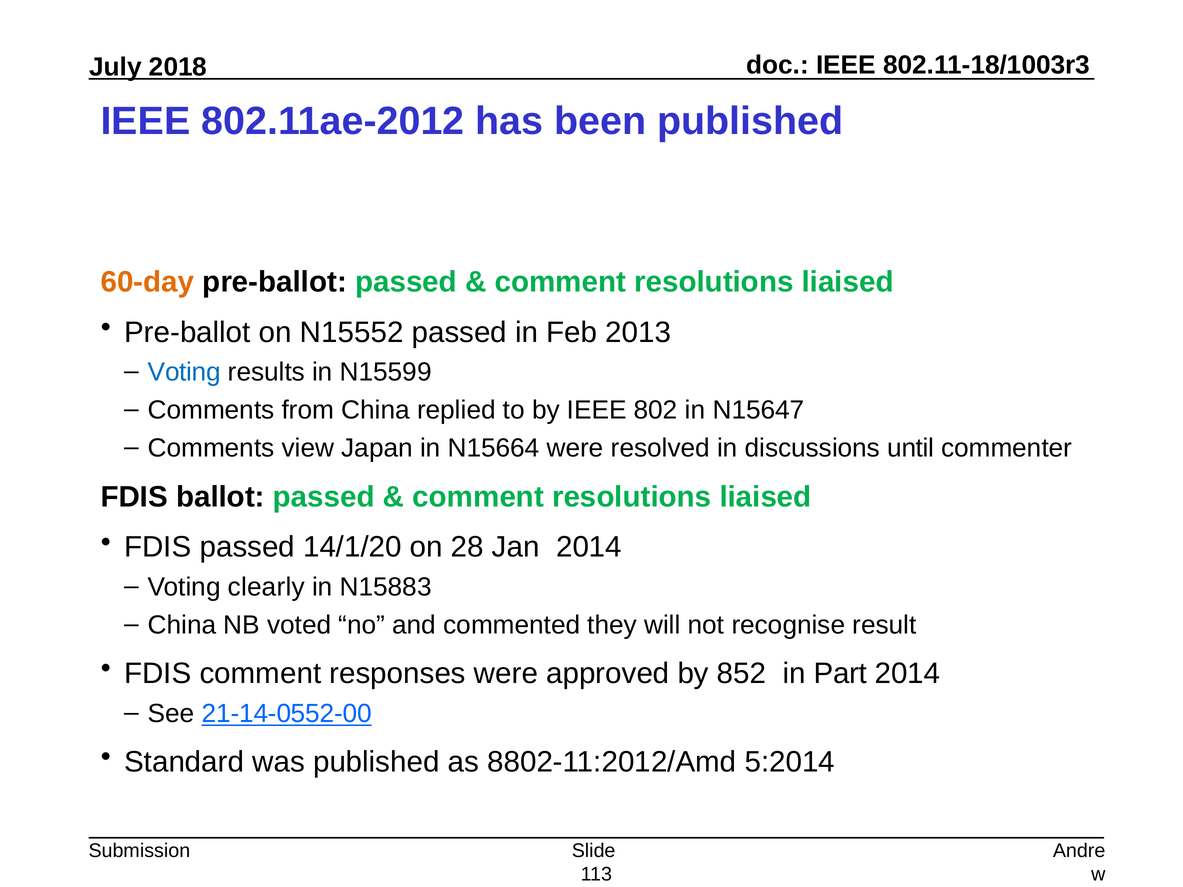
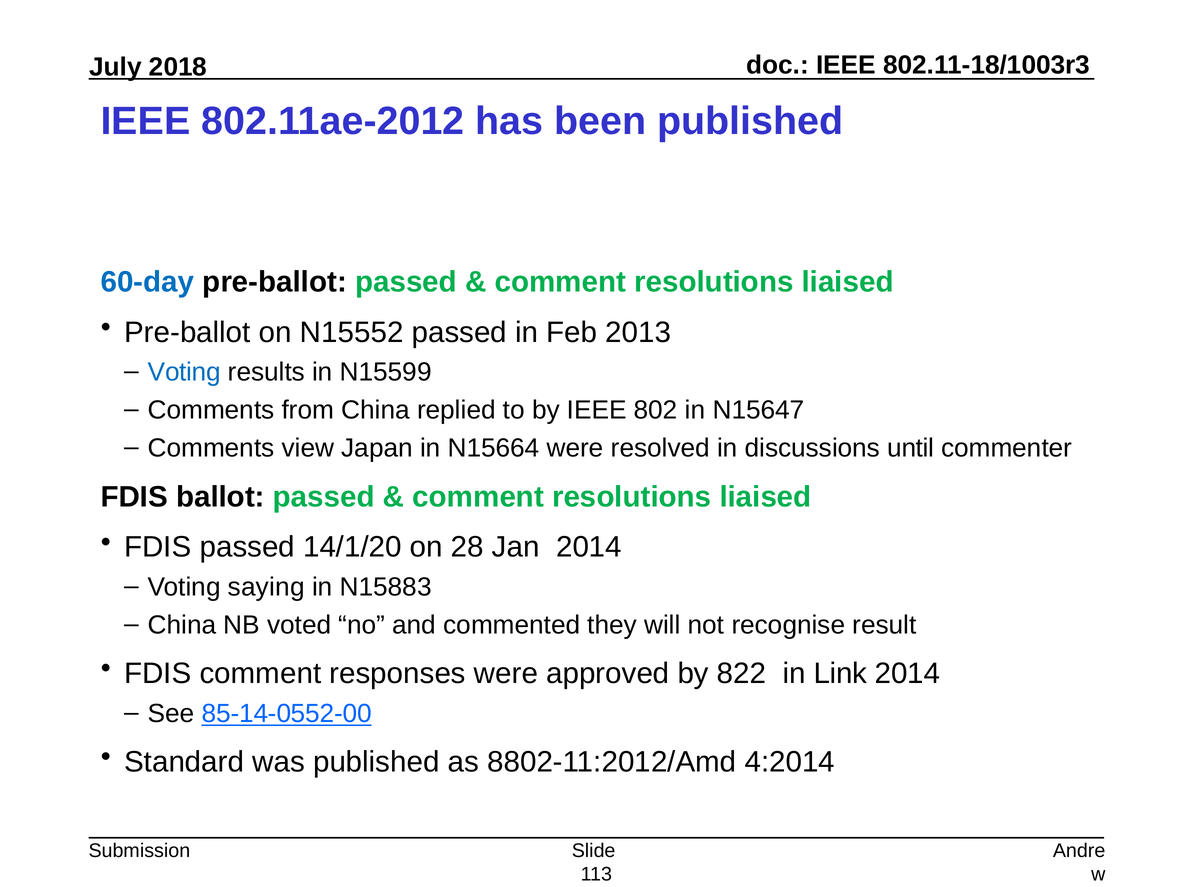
60-day colour: orange -> blue
clearly: clearly -> saying
852: 852 -> 822
Part: Part -> Link
21-14-0552-00: 21-14-0552-00 -> 85-14-0552-00
5:2014: 5:2014 -> 4:2014
